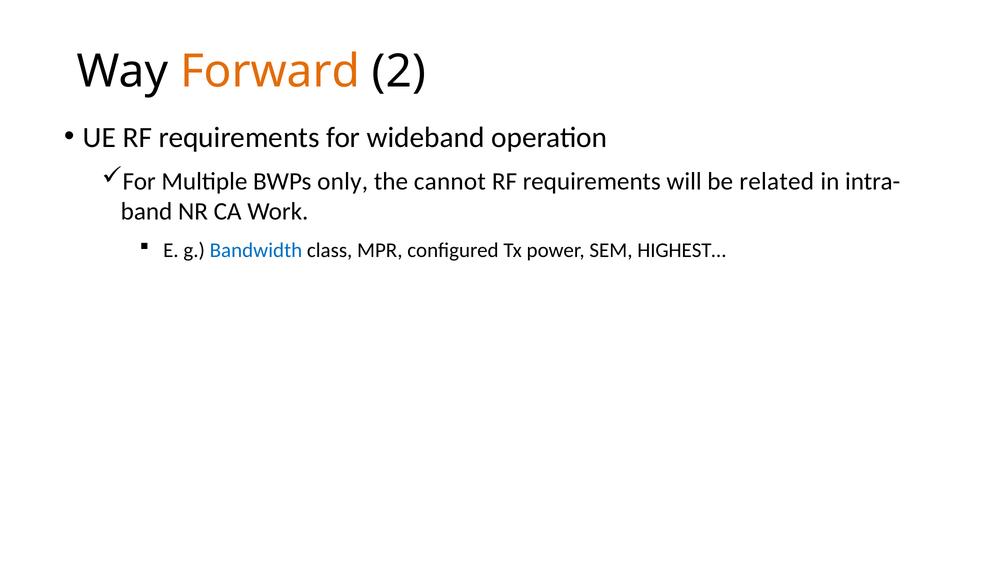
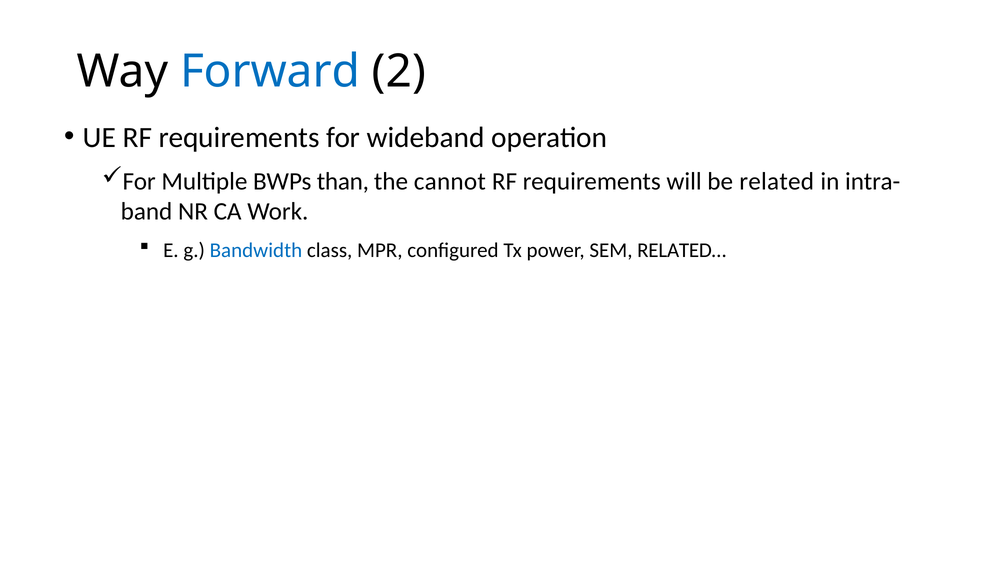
Forward colour: orange -> blue
only: only -> than
HIGHEST…: HIGHEST… -> RELATED…
